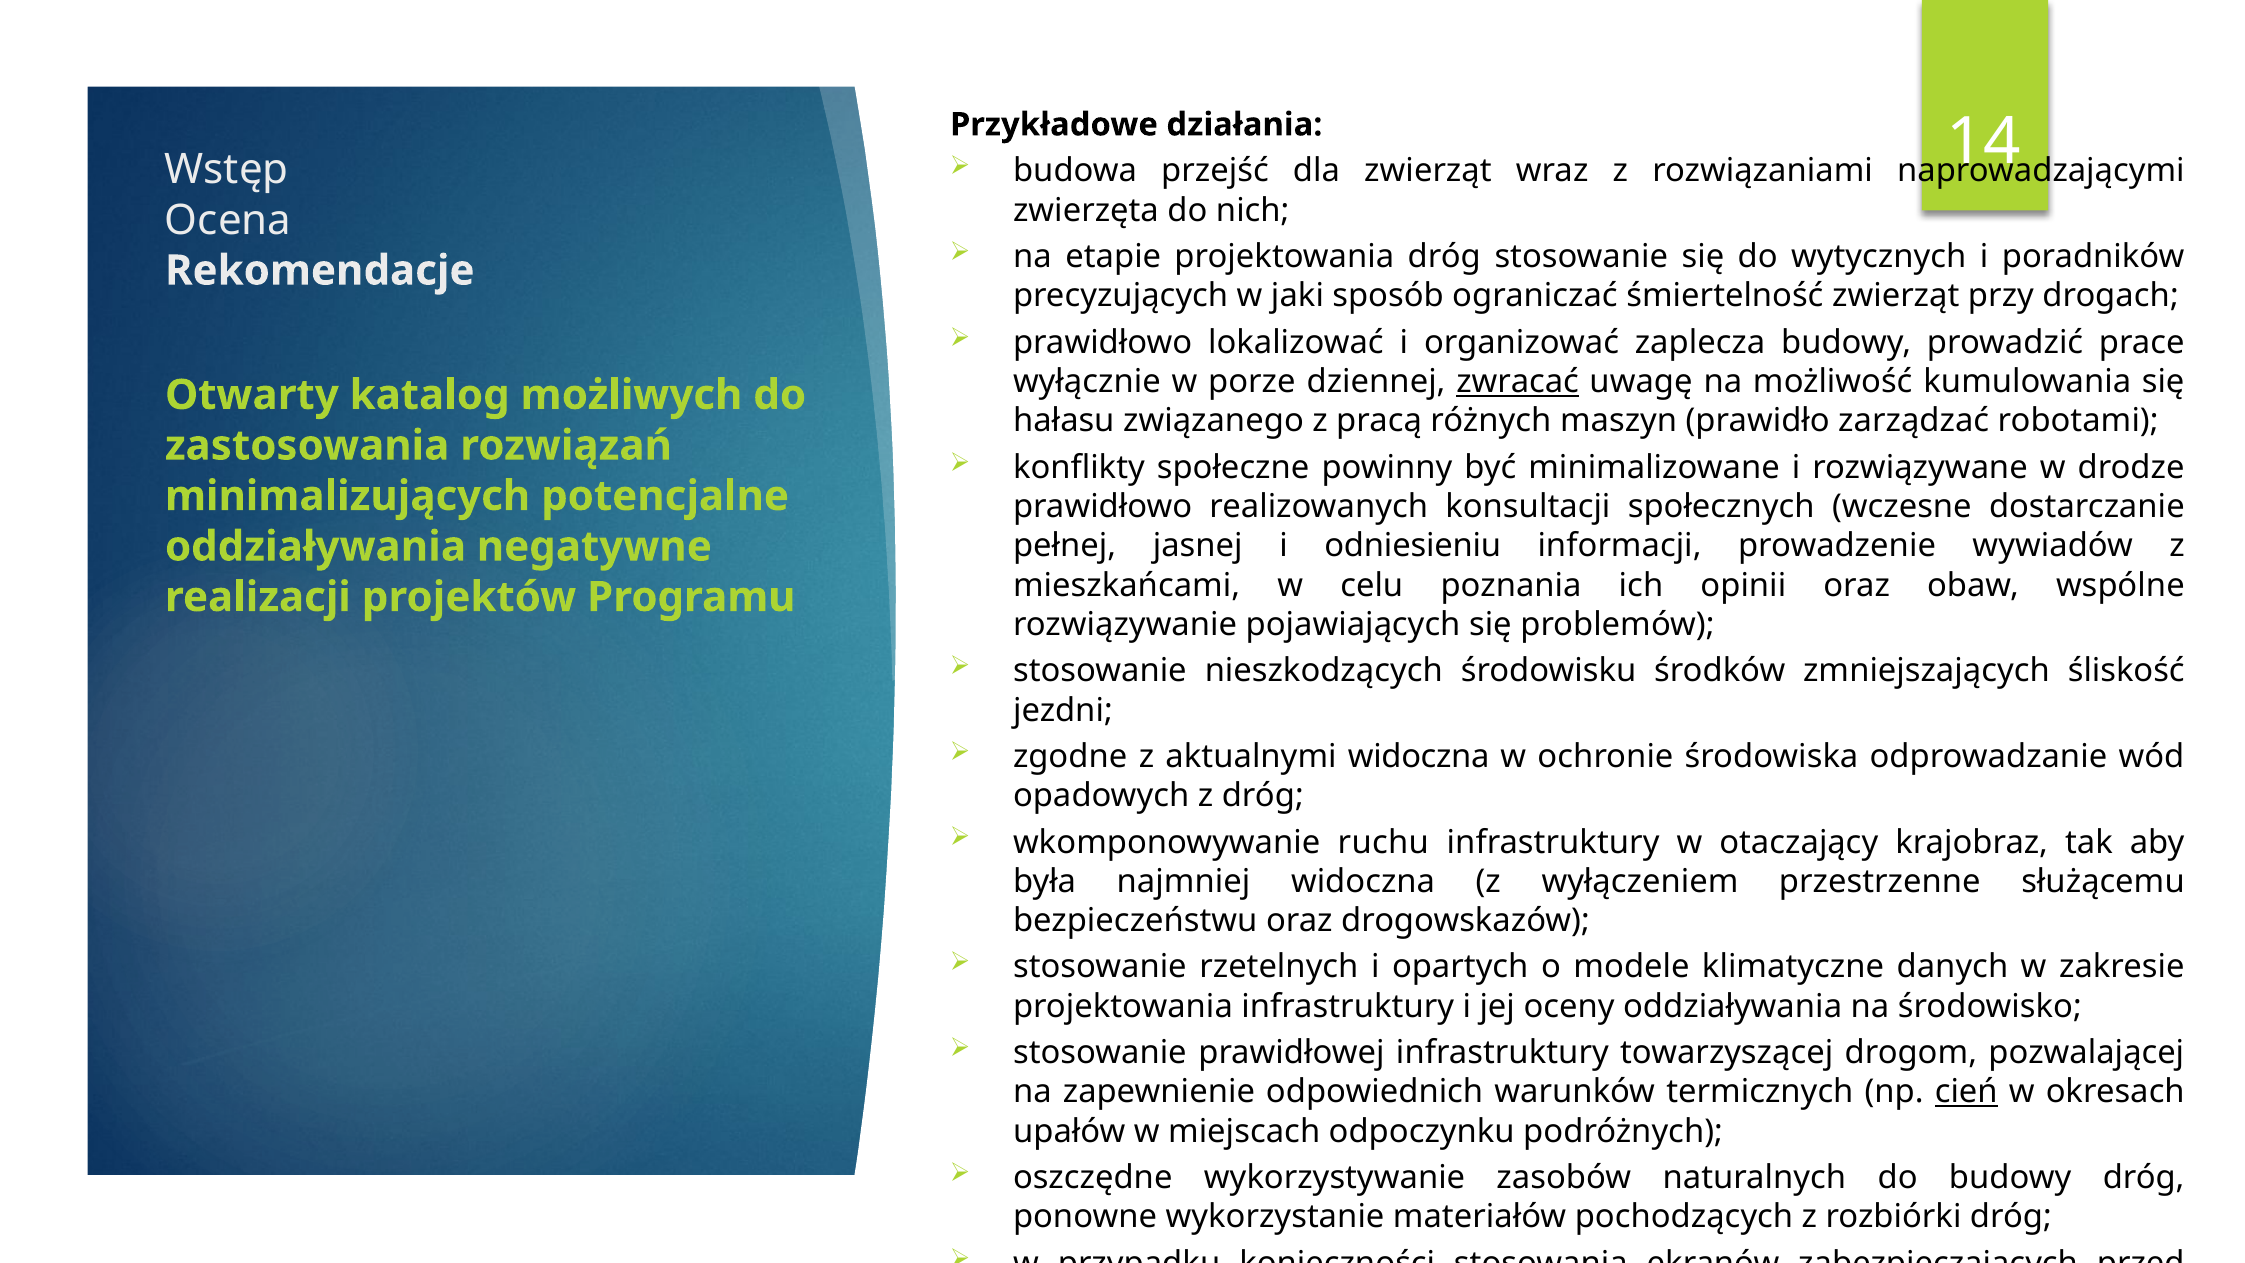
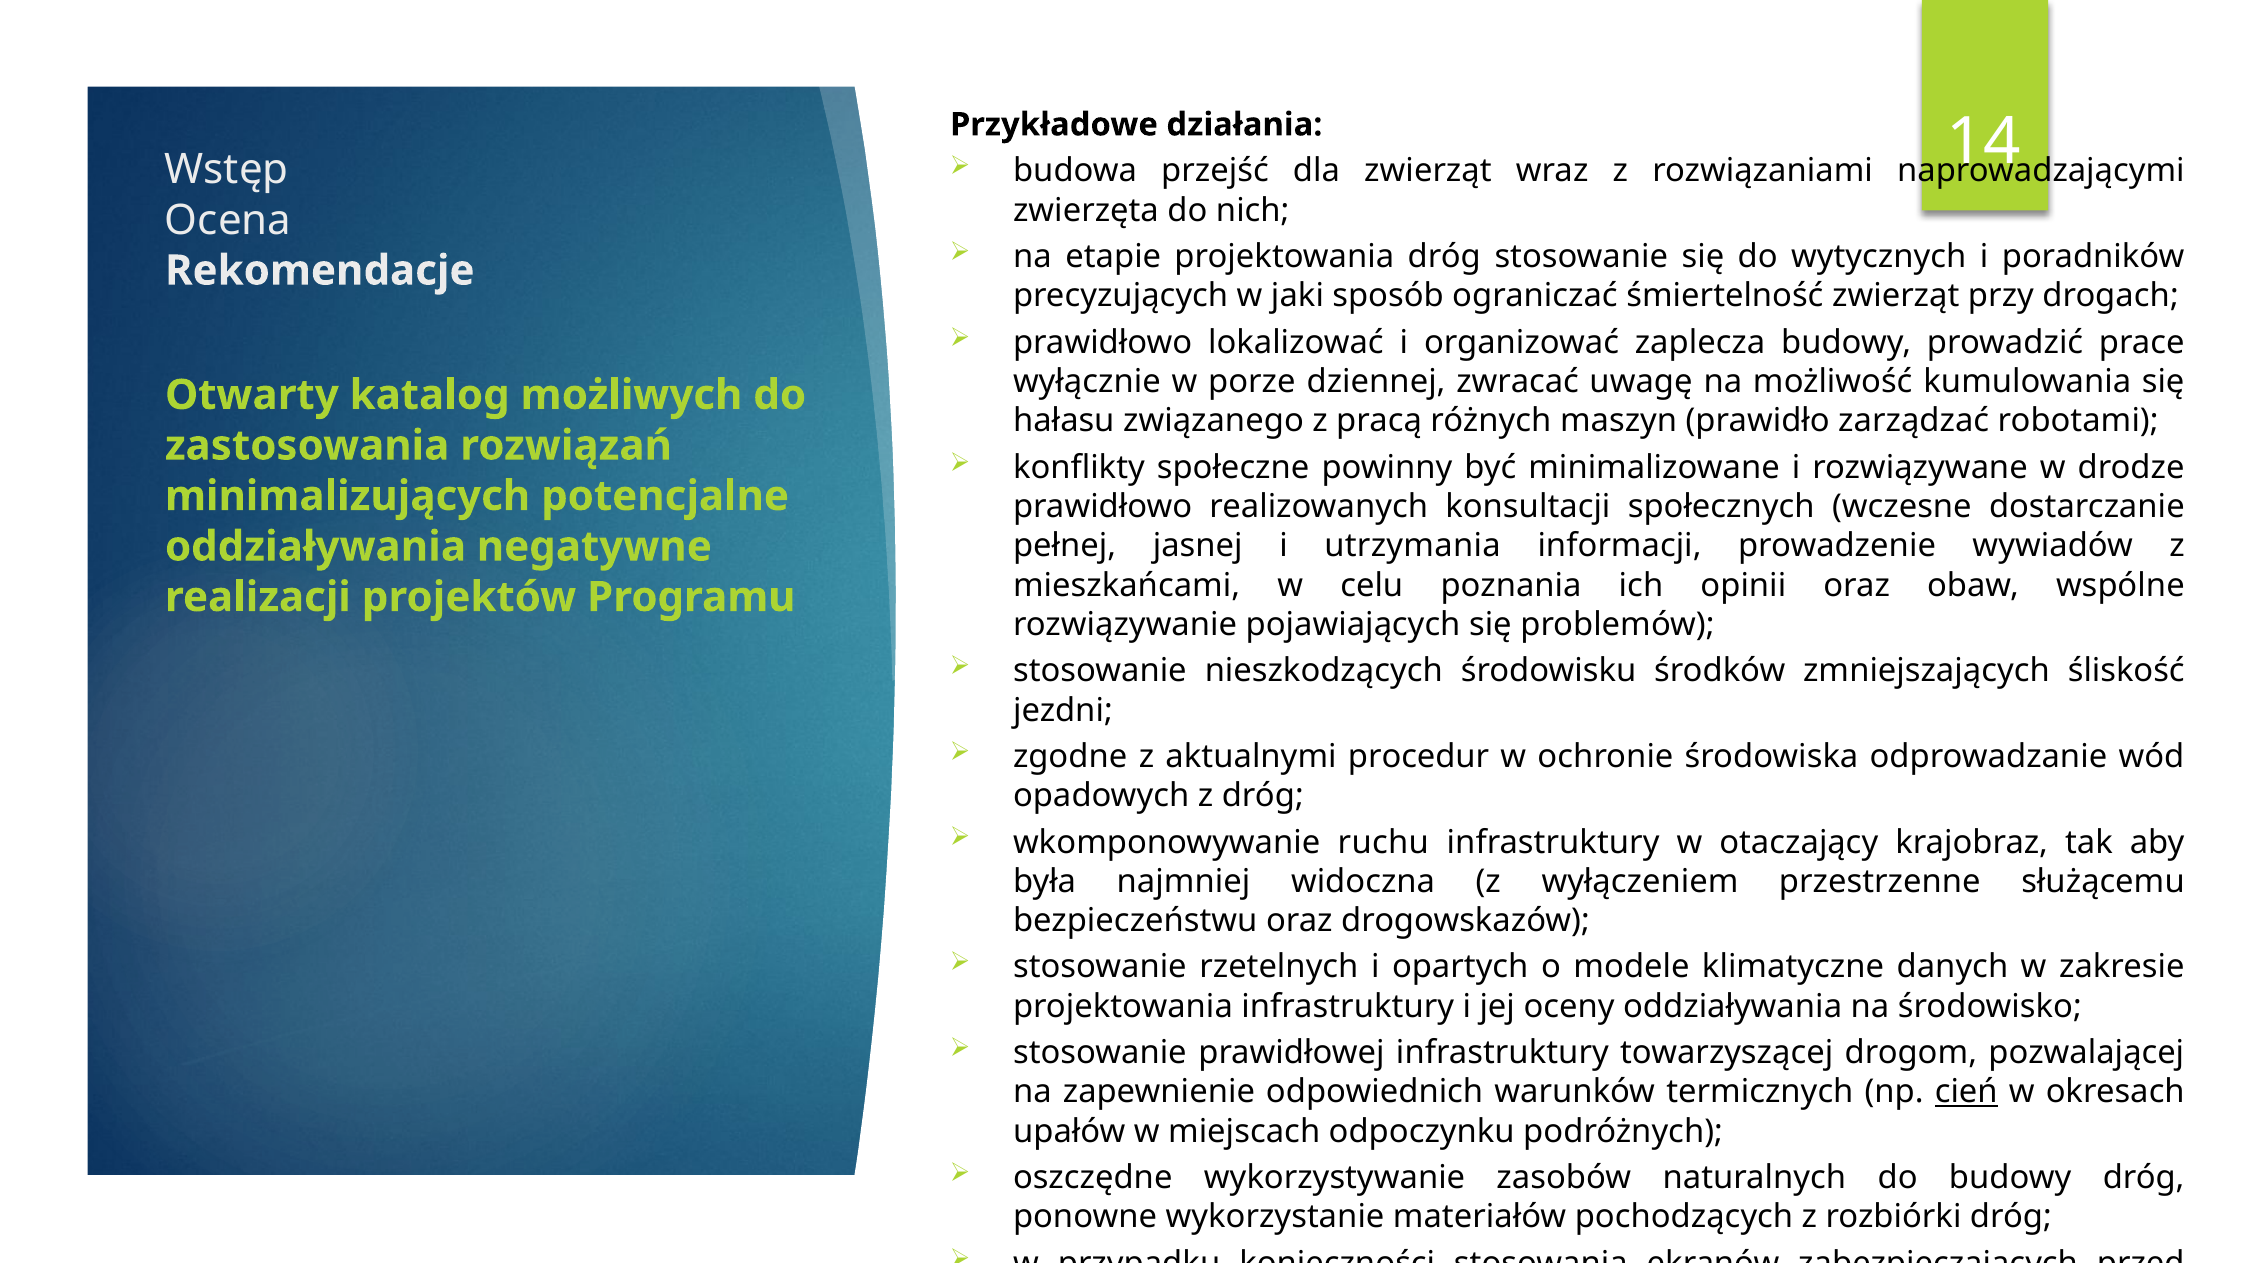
zwracać underline: present -> none
odniesieniu: odniesieniu -> utrzymania
aktualnymi widoczna: widoczna -> procedur
